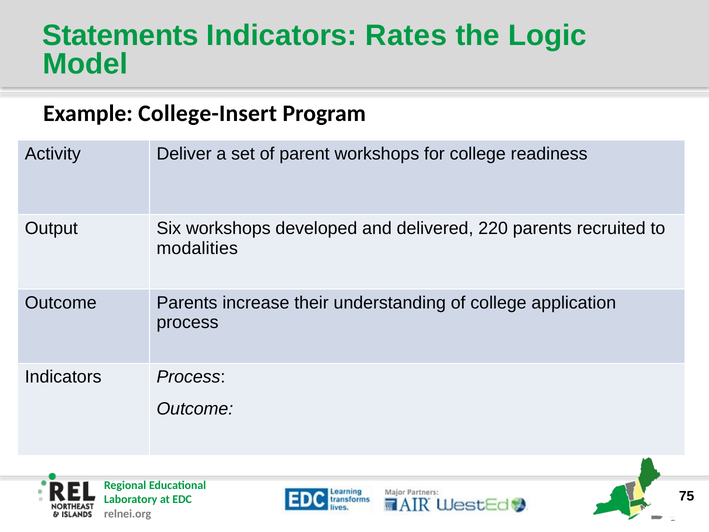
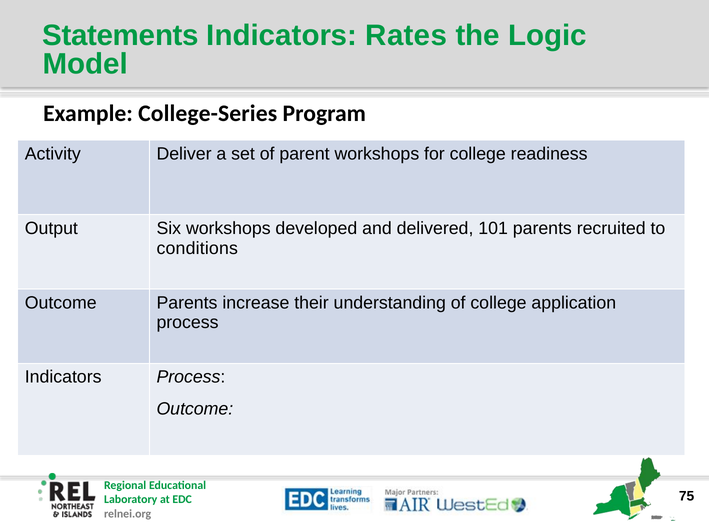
College-Insert: College-Insert -> College-Series
220: 220 -> 101
modalities: modalities -> conditions
